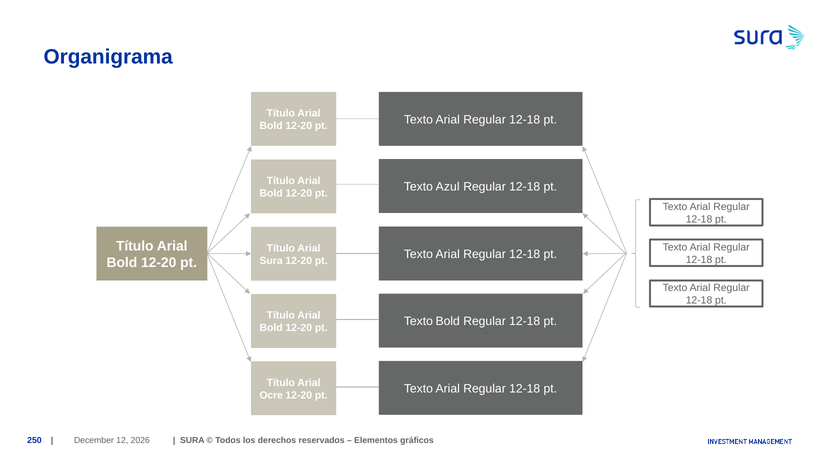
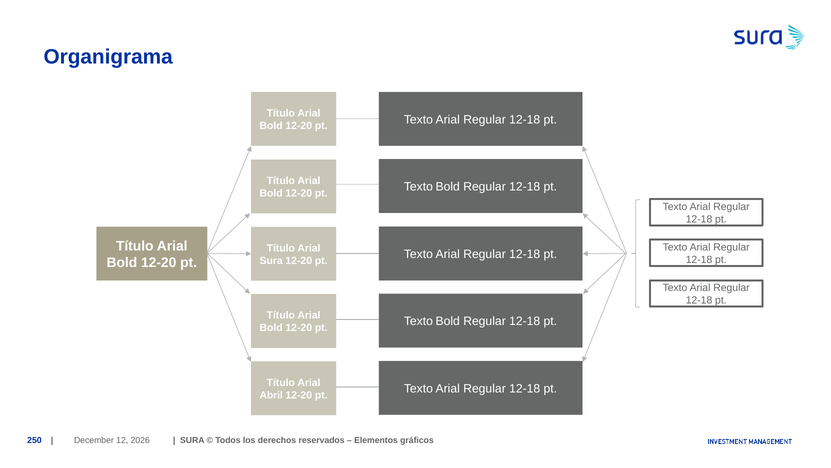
Azul at (448, 187): Azul -> Bold
Ocre: Ocre -> Abril
